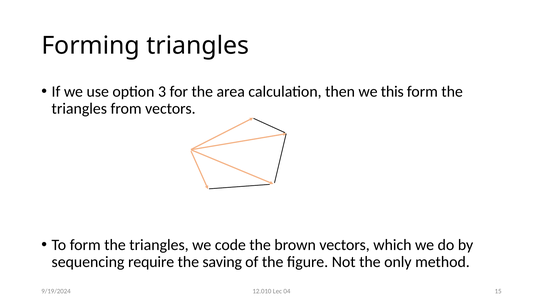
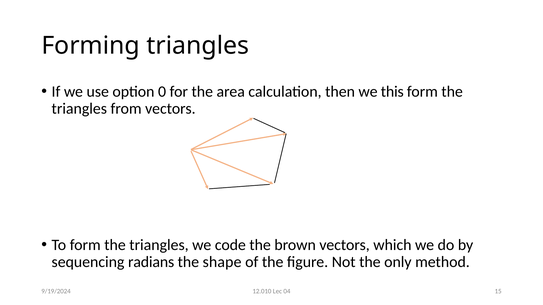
3: 3 -> 0
require: require -> radians
saving: saving -> shape
